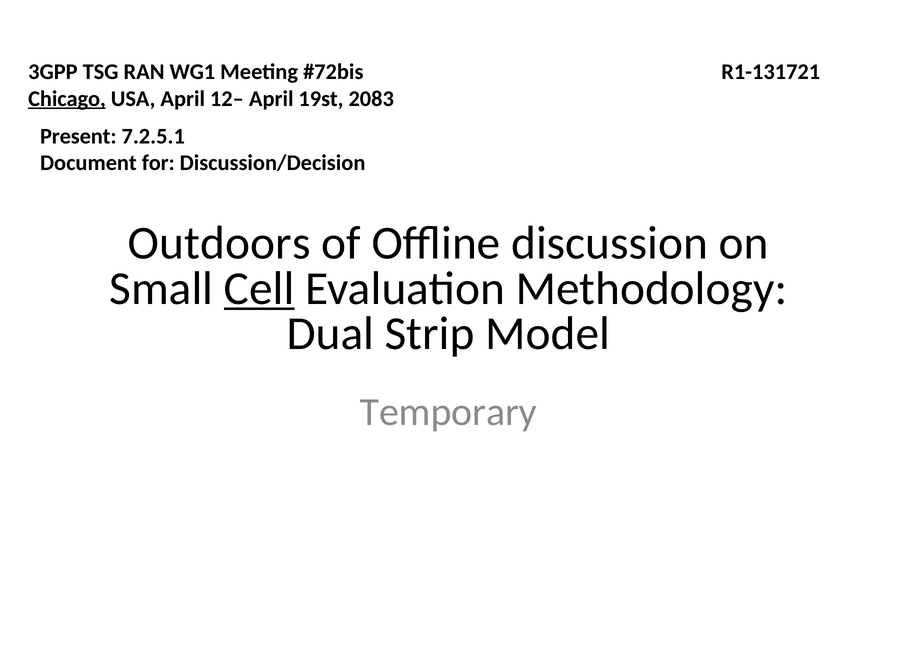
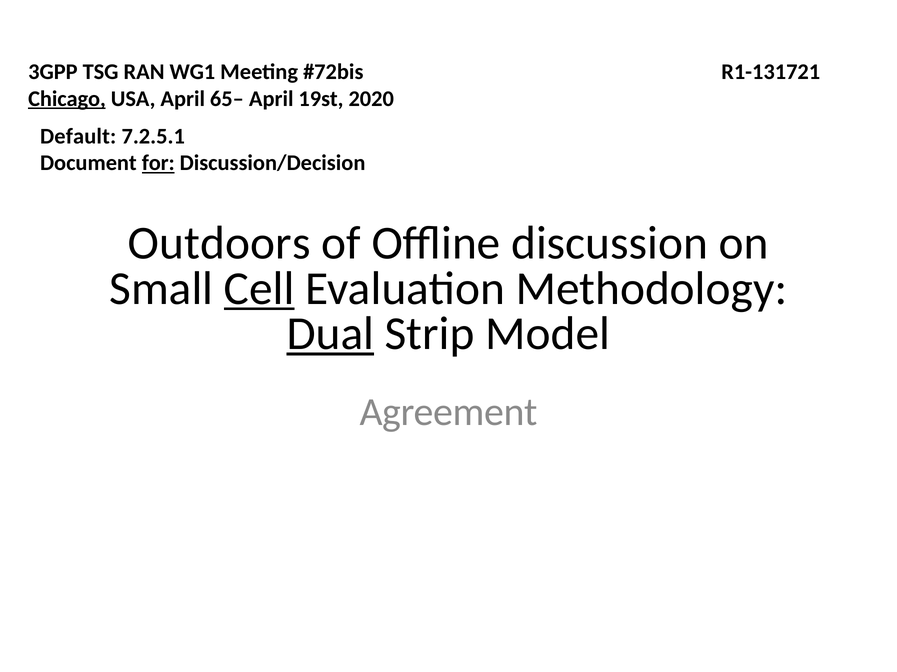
12–: 12– -> 65–
2083: 2083 -> 2020
Present: Present -> Default
for underline: none -> present
Dual underline: none -> present
Temporary: Temporary -> Agreement
